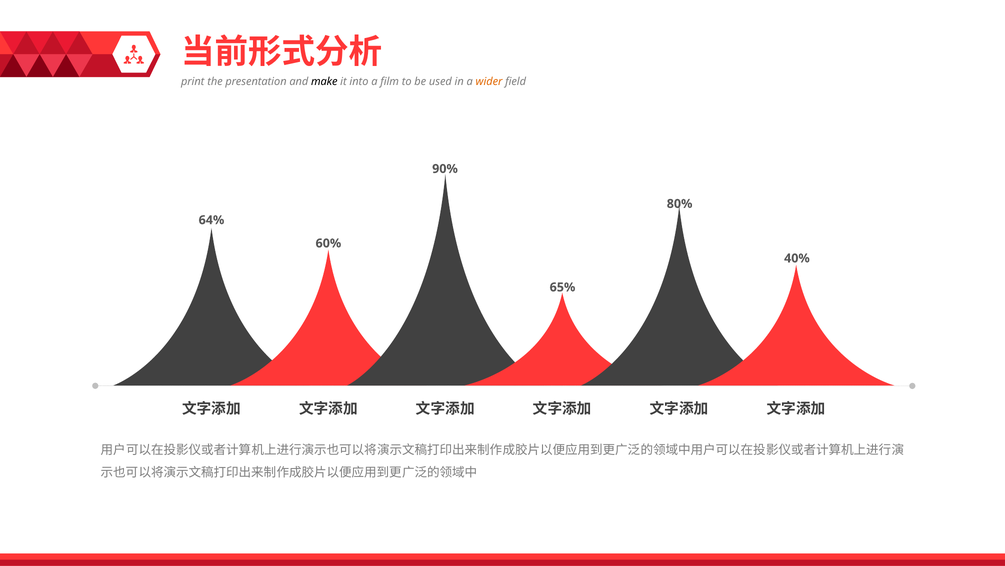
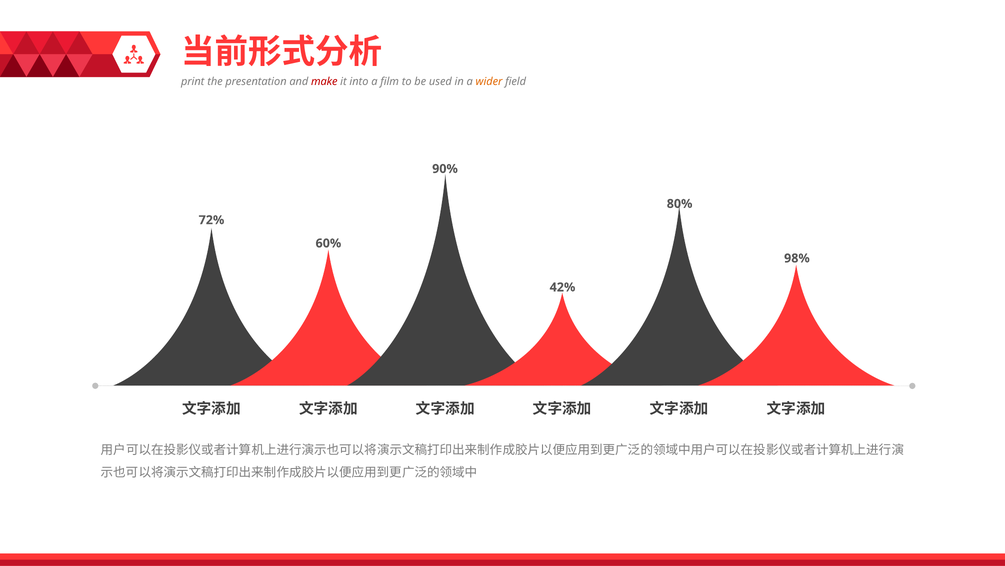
make colour: black -> red
64%: 64% -> 72%
40%: 40% -> 98%
65%: 65% -> 42%
